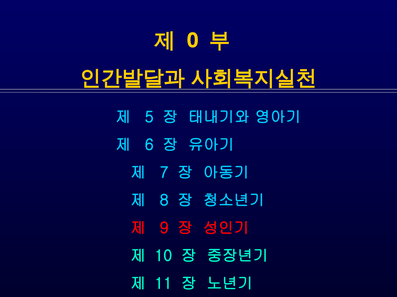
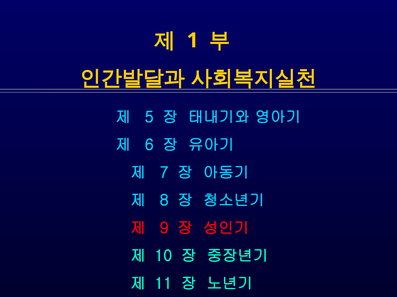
0: 0 -> 1
